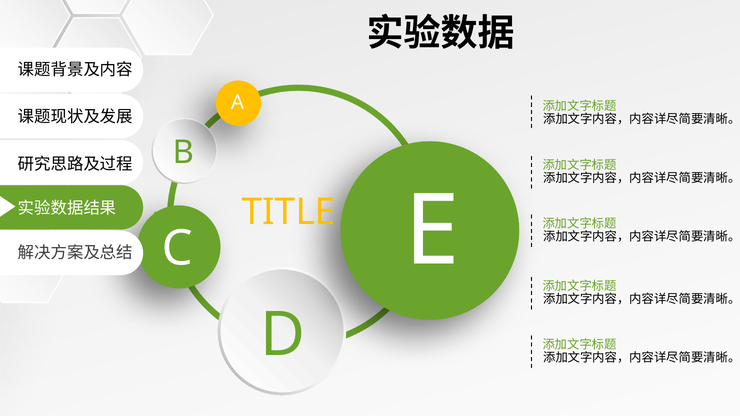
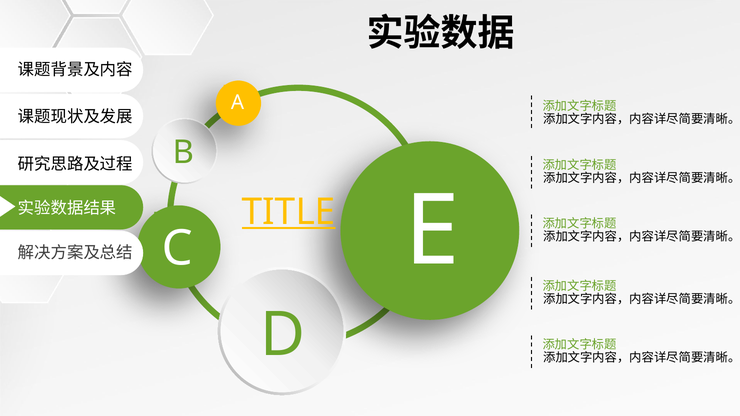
TITLE underline: none -> present
